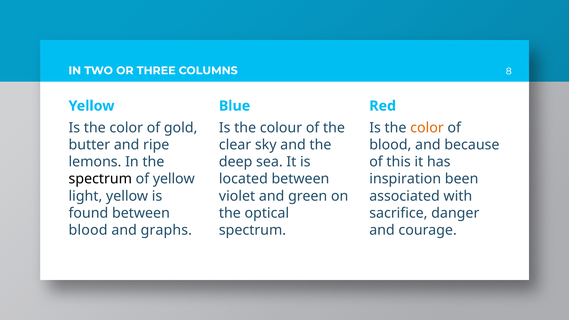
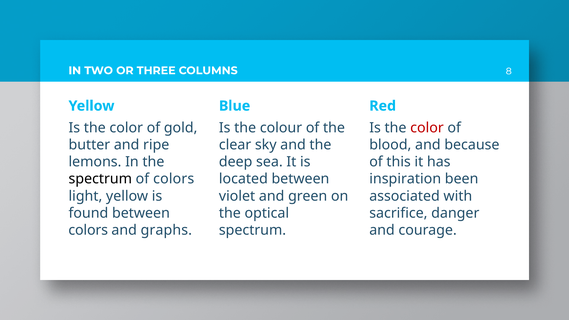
color at (427, 128) colour: orange -> red
of yellow: yellow -> colors
blood at (88, 230): blood -> colors
